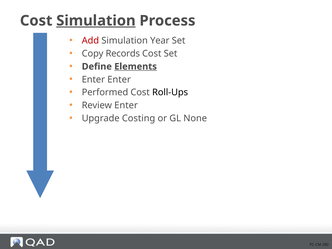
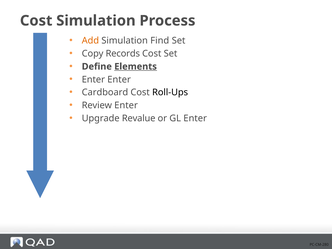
Simulation at (96, 21) underline: present -> none
Add colour: red -> orange
Year: Year -> Find
Performed: Performed -> Cardboard
Costing: Costing -> Revalue
GL None: None -> Enter
